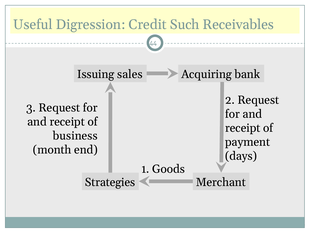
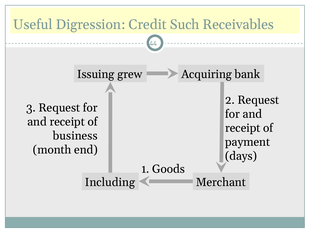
sales: sales -> grew
Strategies: Strategies -> Including
